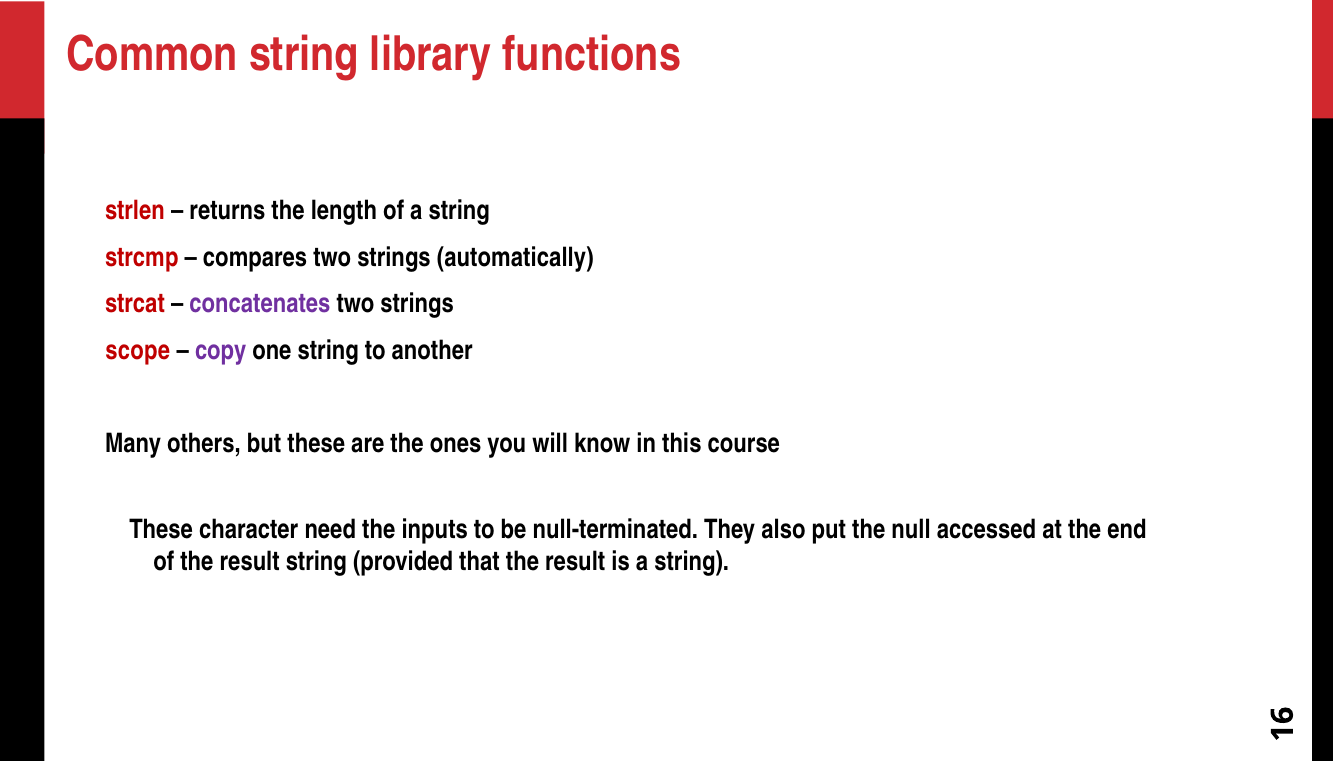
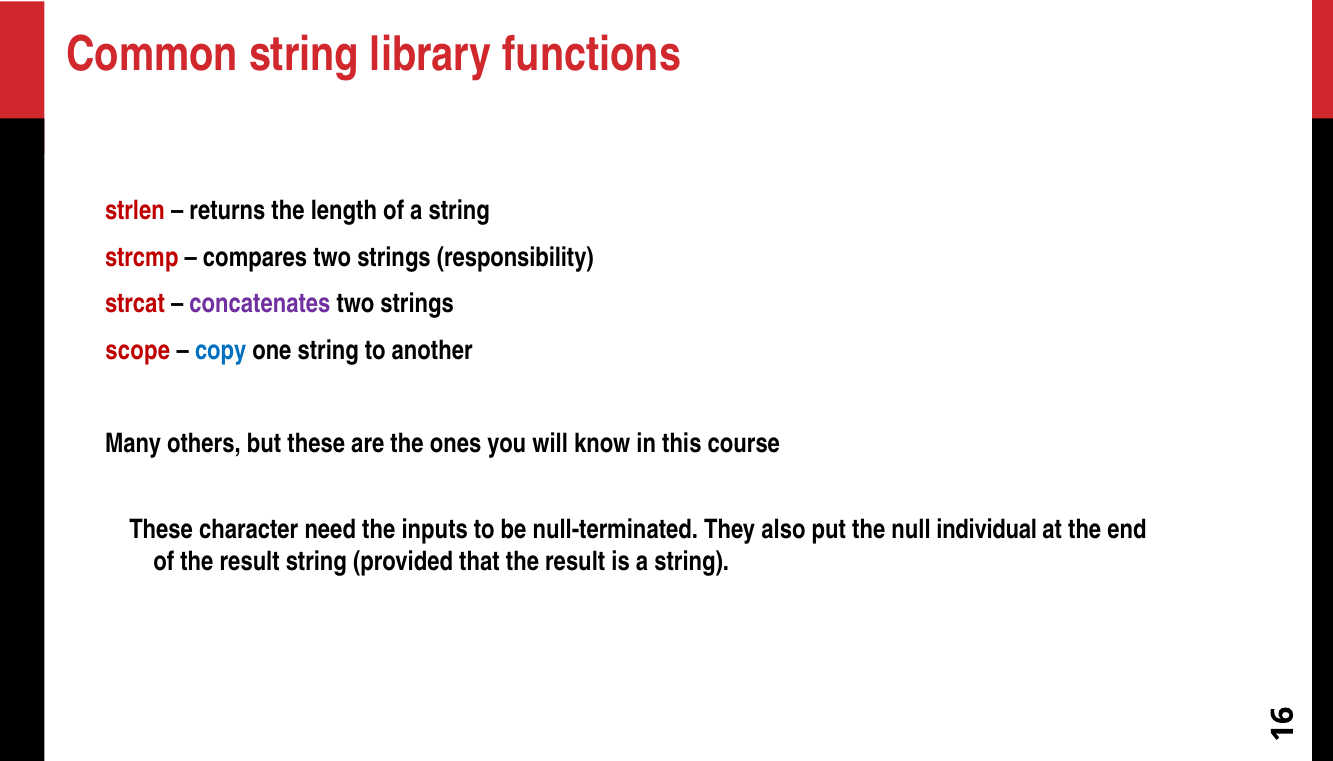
automatically: automatically -> responsibility
copy colour: purple -> blue
accessed: accessed -> individual
